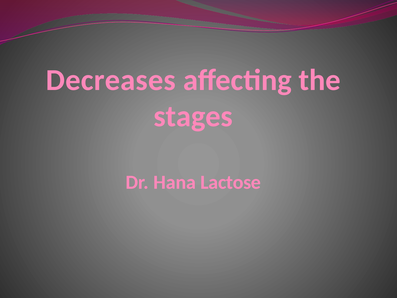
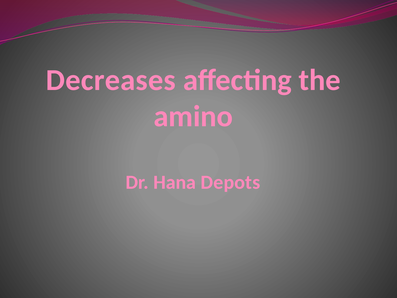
stages: stages -> amino
Lactose: Lactose -> Depots
